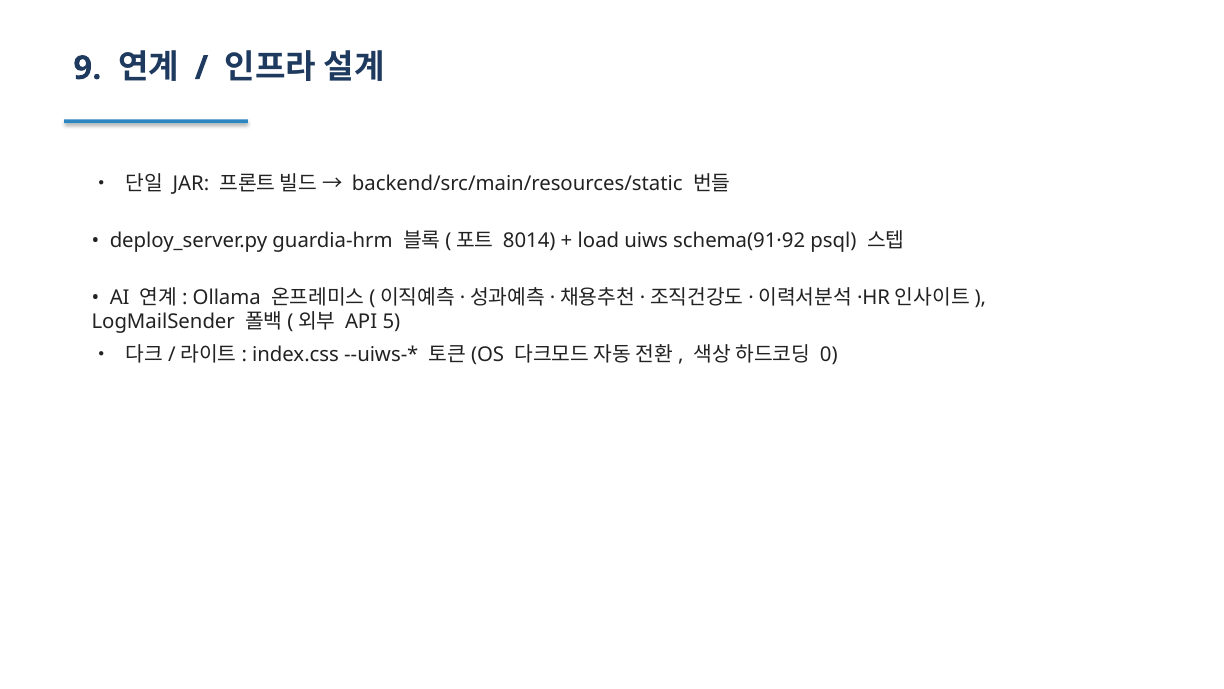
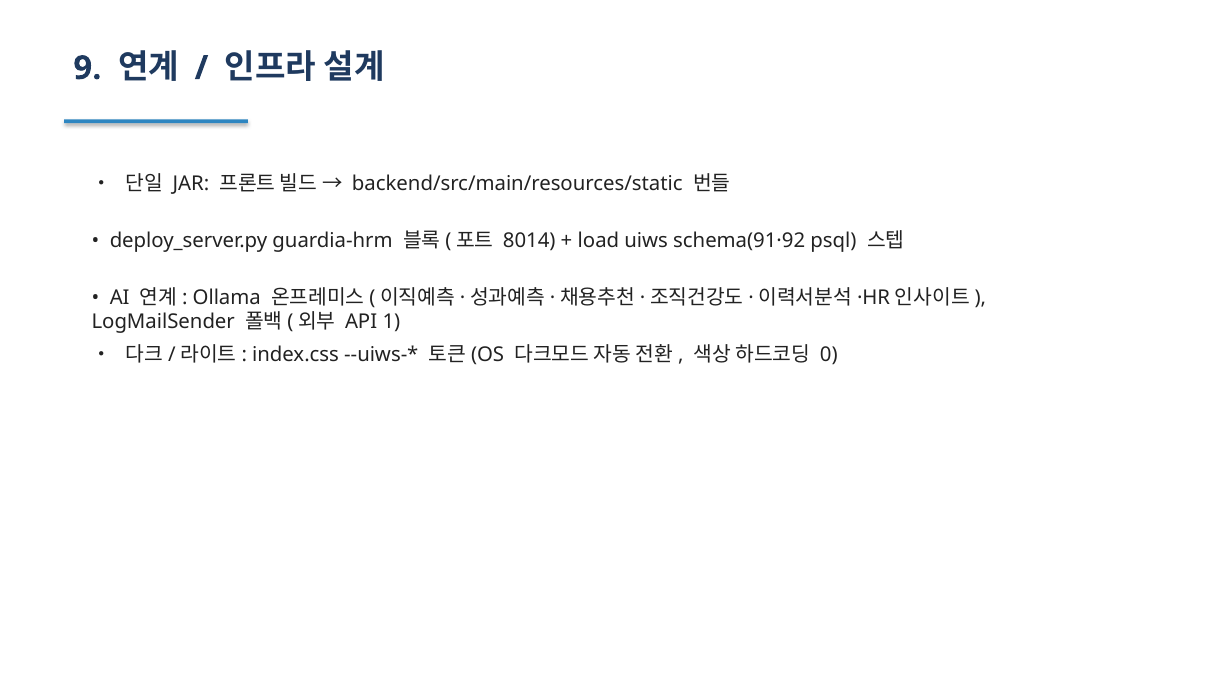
5: 5 -> 1
